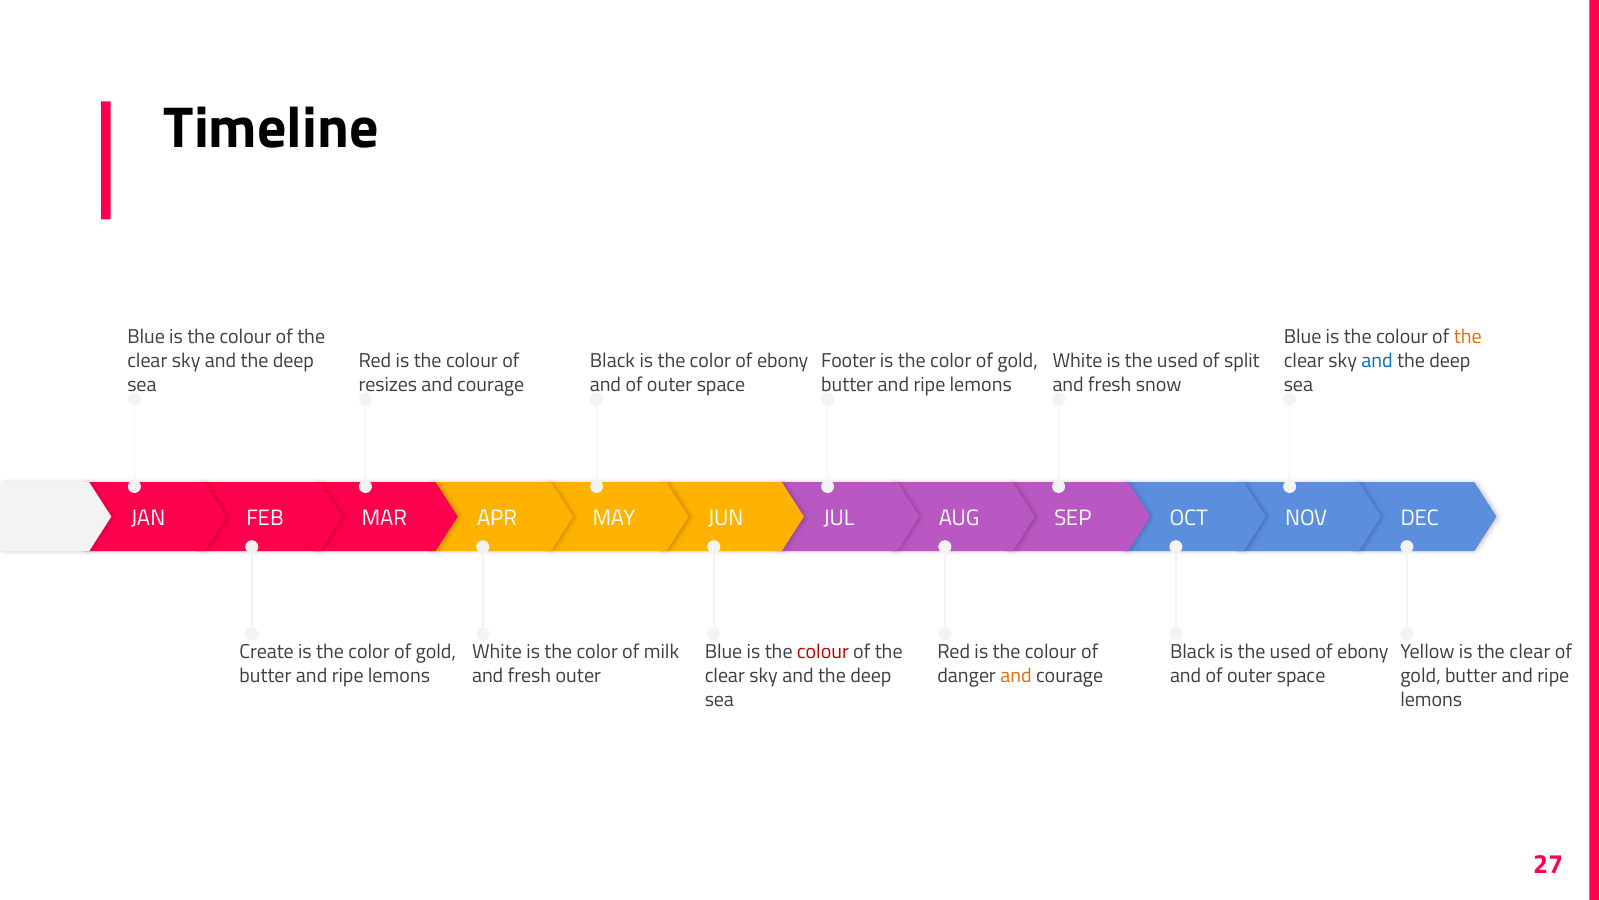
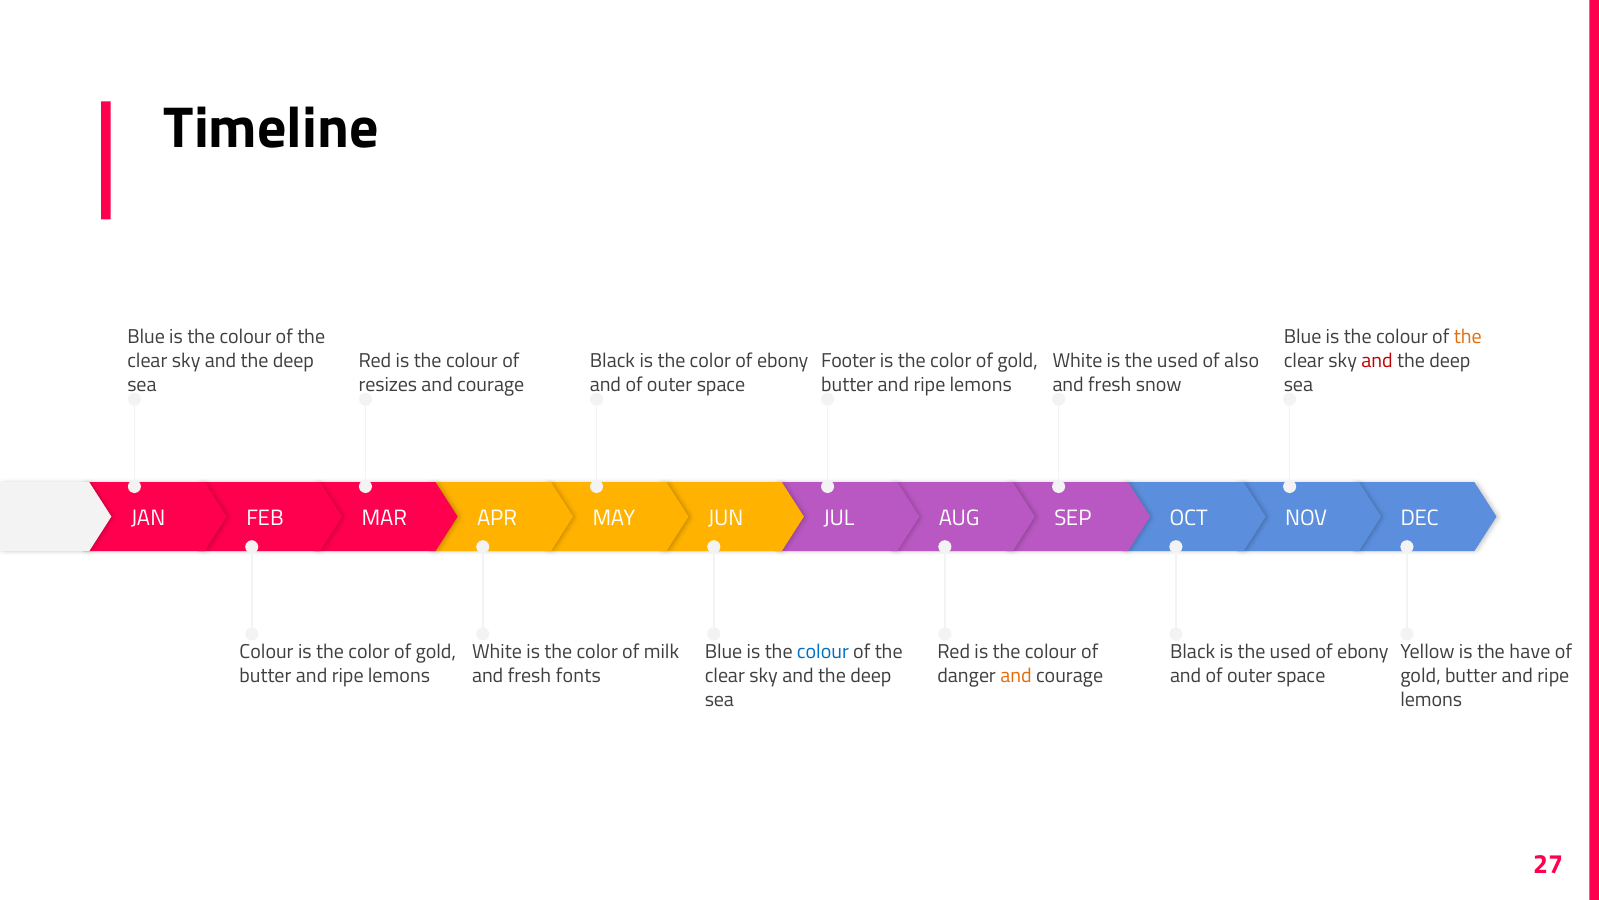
split: split -> also
and at (1377, 361) colour: blue -> red
Create at (267, 651): Create -> Colour
colour at (823, 651) colour: red -> blue
is the clear: clear -> have
fresh outer: outer -> fonts
